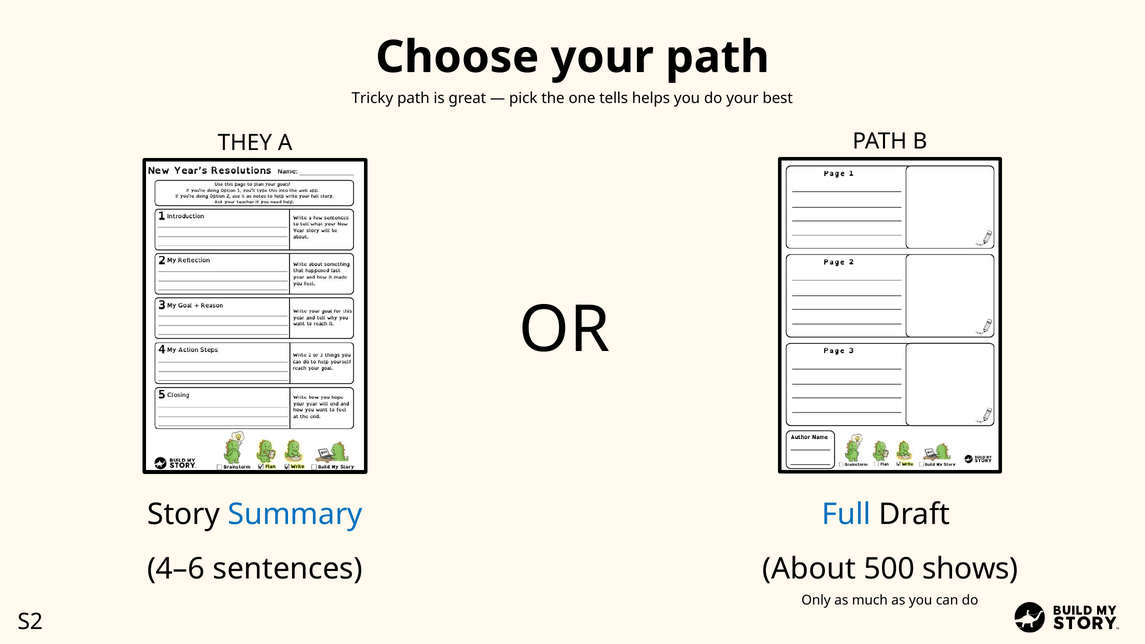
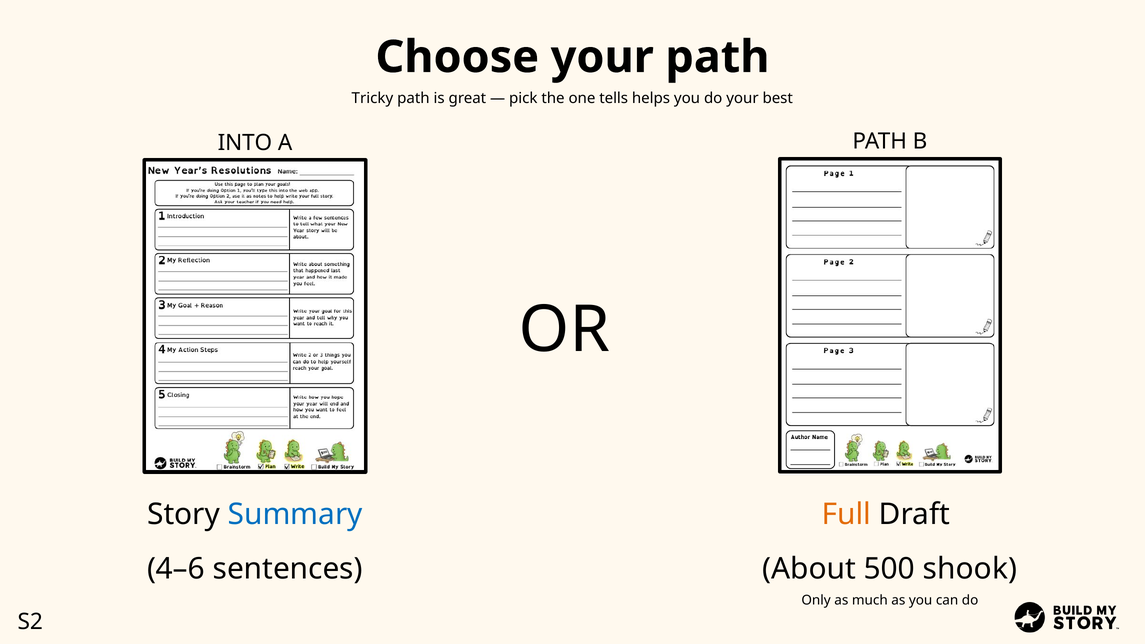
THEY: THEY -> INTO
Full colour: blue -> orange
shows: shows -> shook
